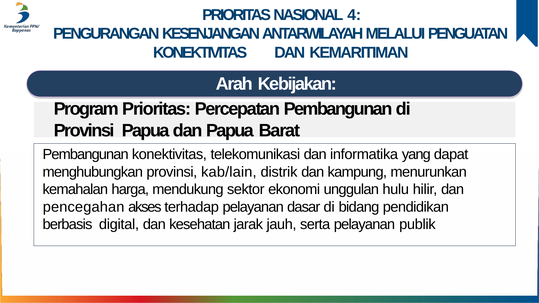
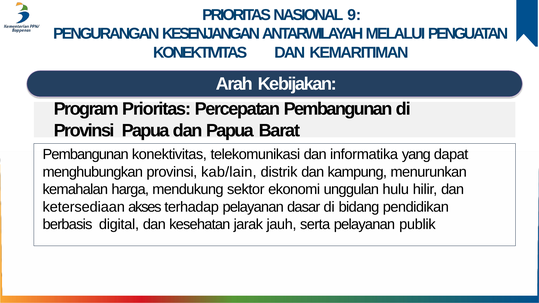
4: 4 -> 9
pencegahan: pencegahan -> ketersediaan
